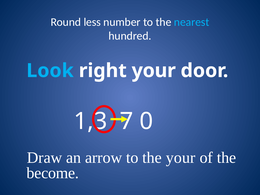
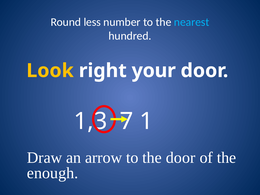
Look colour: light blue -> yellow
0: 0 -> 1
the your: your -> door
become: become -> enough
